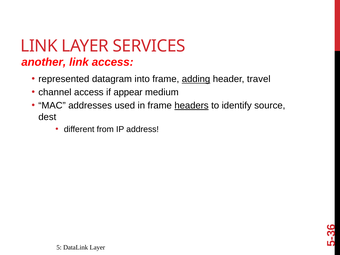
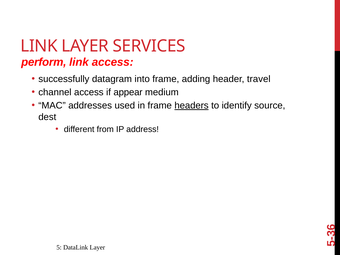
another: another -> perform
represented: represented -> successfully
adding underline: present -> none
